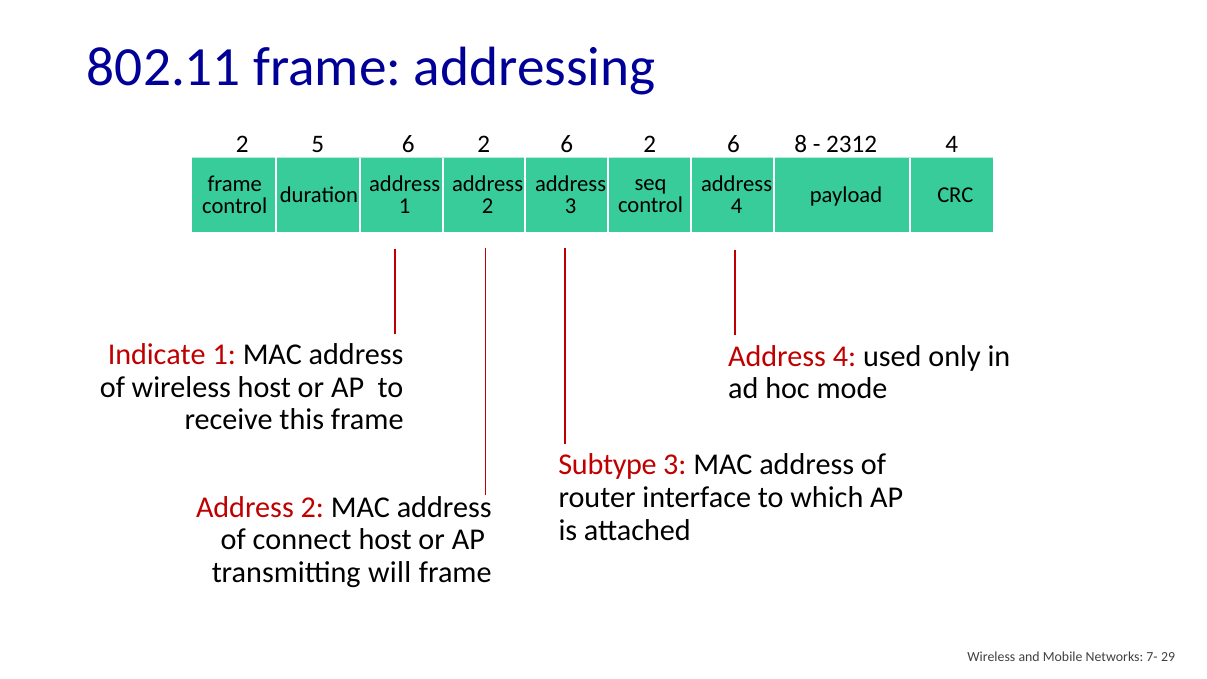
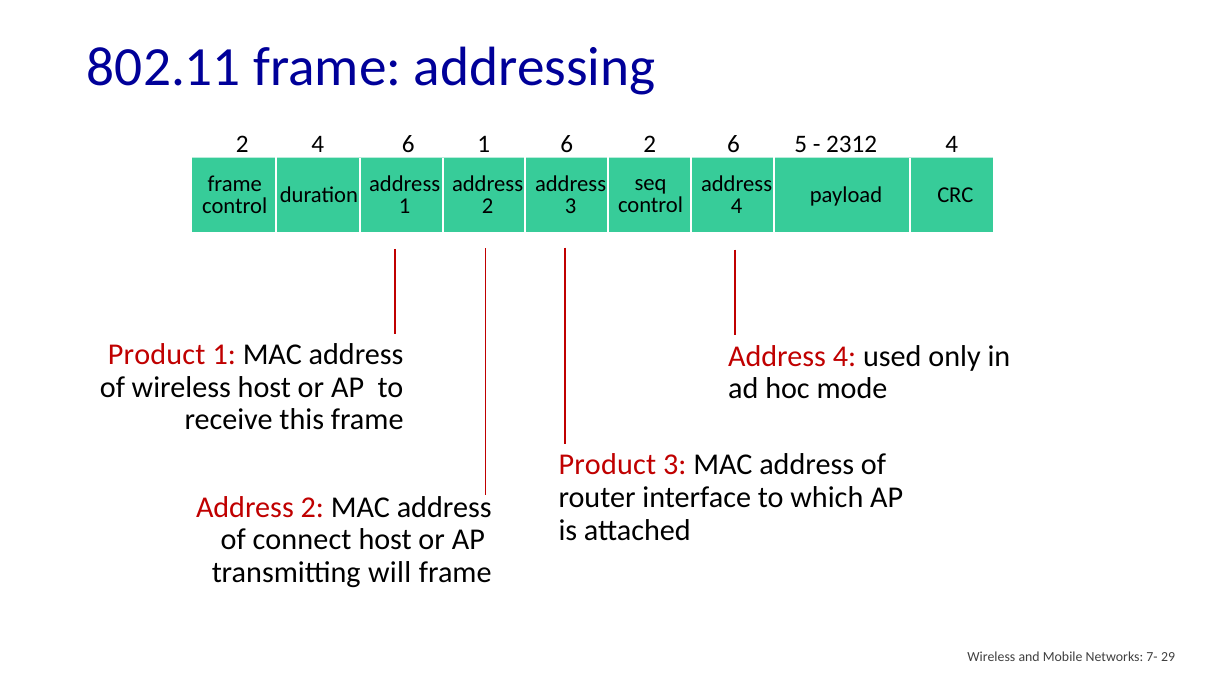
2 5: 5 -> 4
2 at (484, 144): 2 -> 1
8: 8 -> 5
Indicate at (157, 355): Indicate -> Product
Subtype at (608, 465): Subtype -> Product
